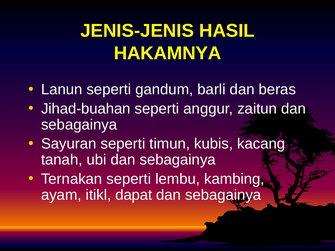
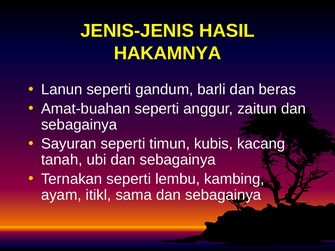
Jihad-buahan: Jihad-buahan -> Amat-buahan
dapat: dapat -> sama
